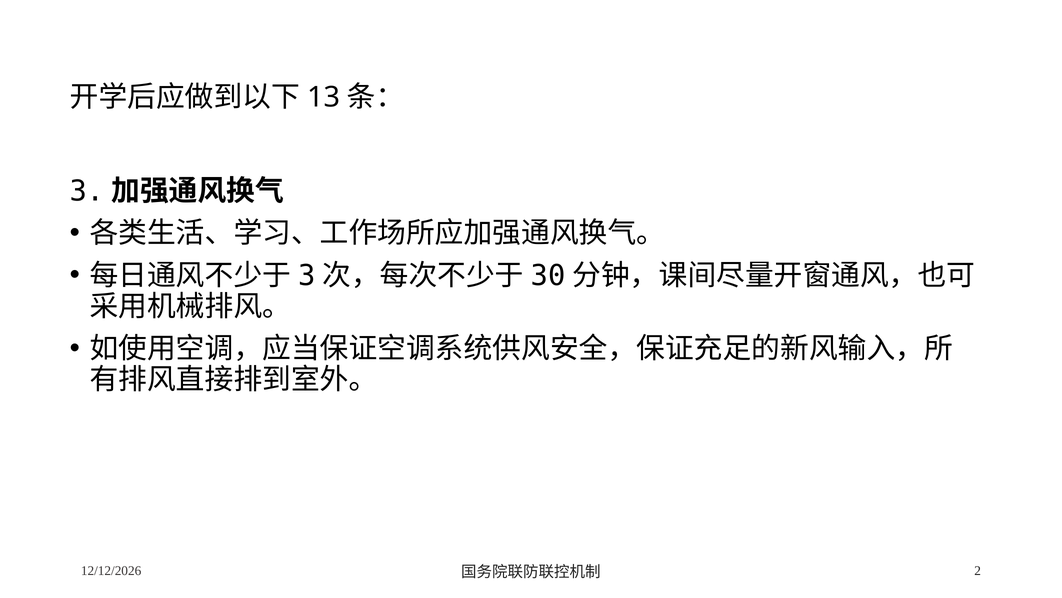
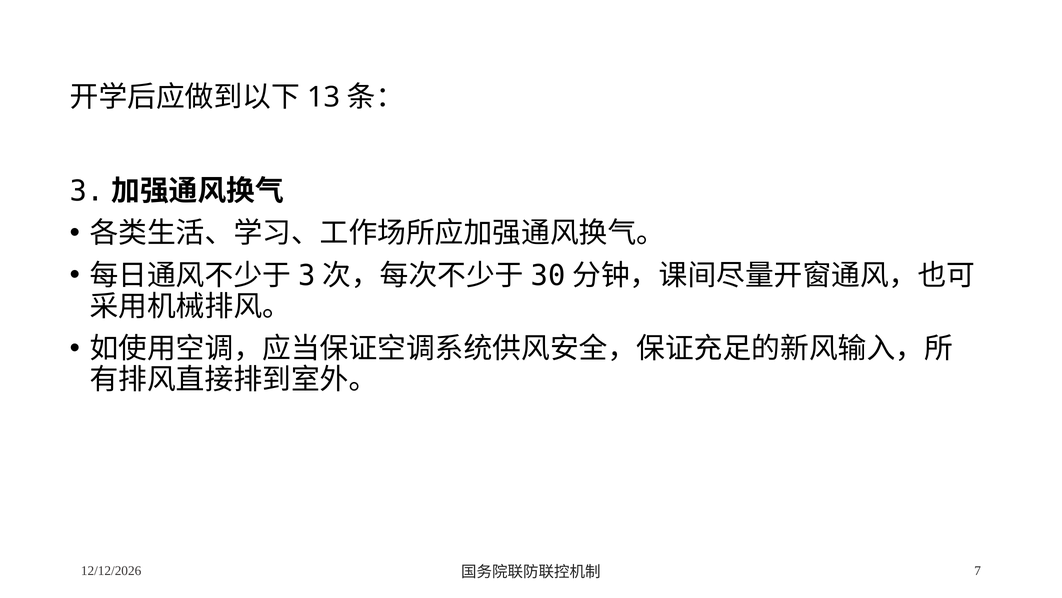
2: 2 -> 7
